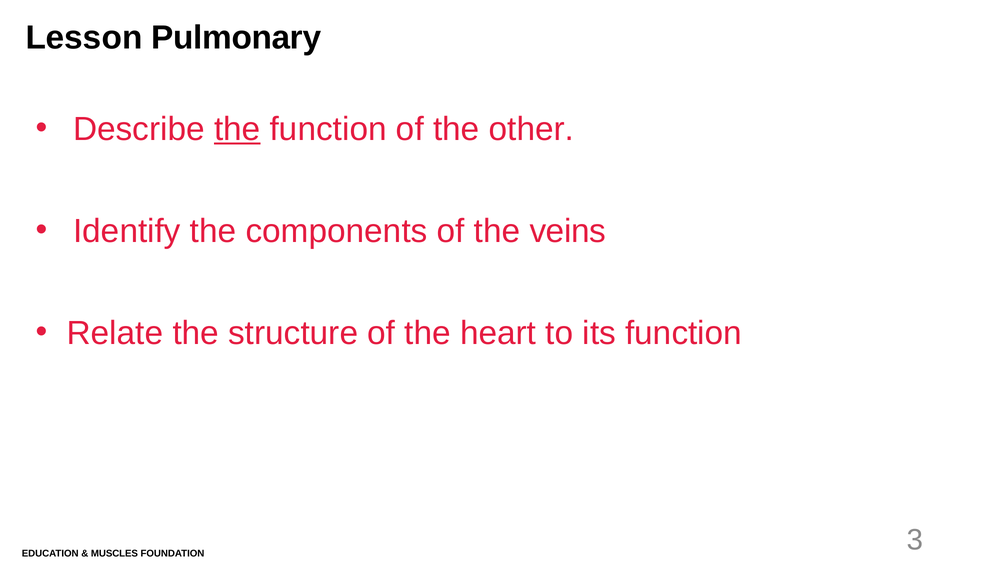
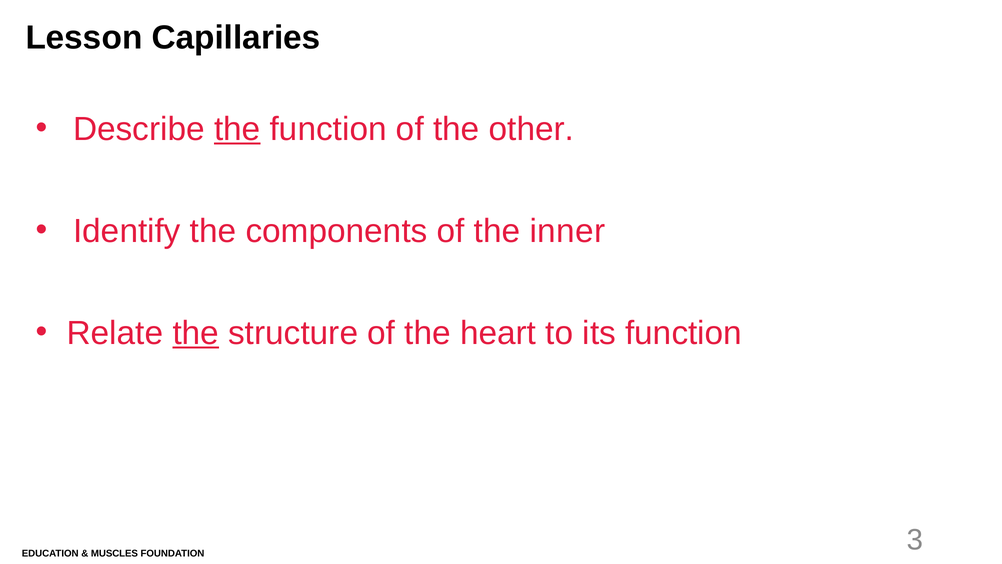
Pulmonary: Pulmonary -> Capillaries
veins: veins -> inner
the at (196, 333) underline: none -> present
